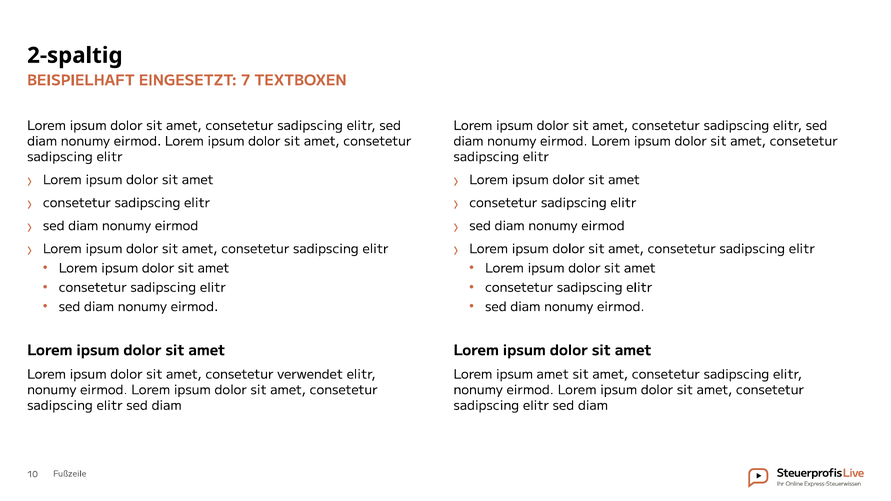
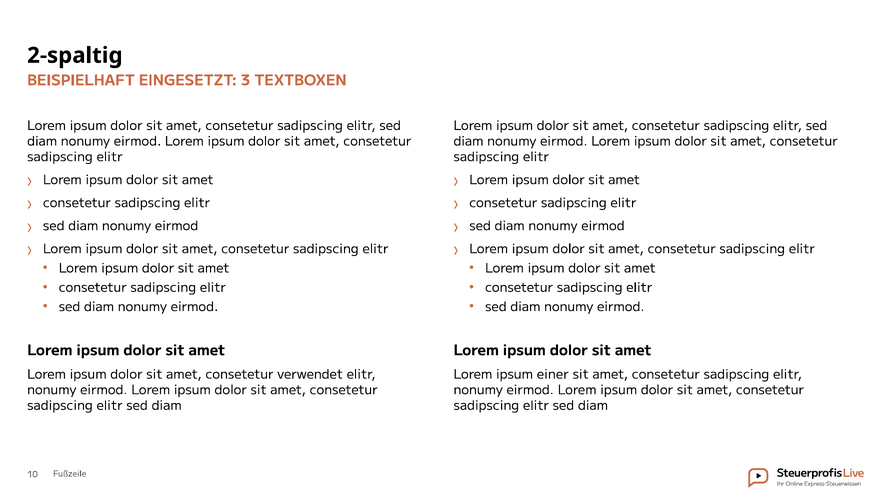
7: 7 -> 3
ipsum amet: amet -> einer
